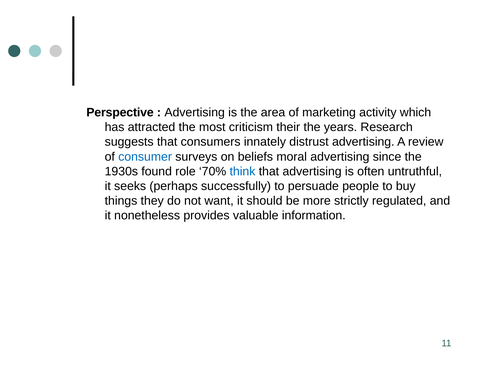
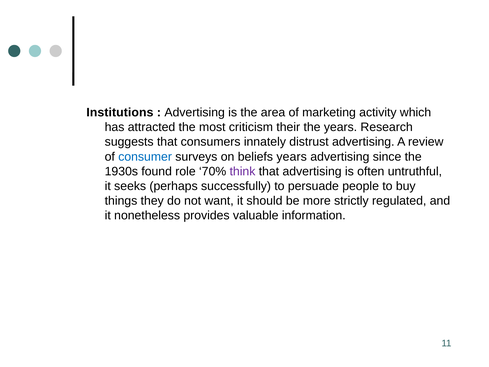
Perspective: Perspective -> Institutions
beliefs moral: moral -> years
think colour: blue -> purple
